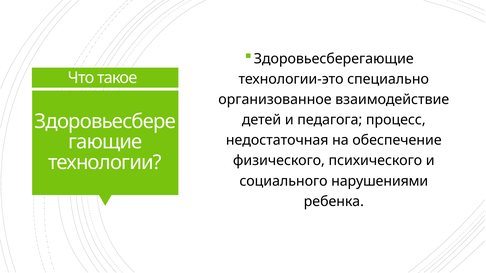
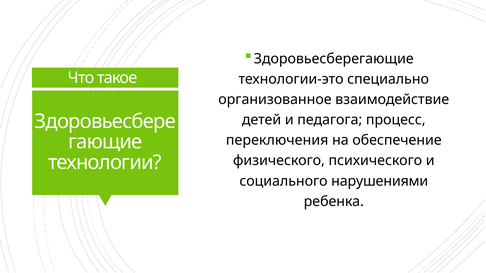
недостаточная: недостаточная -> переключения
